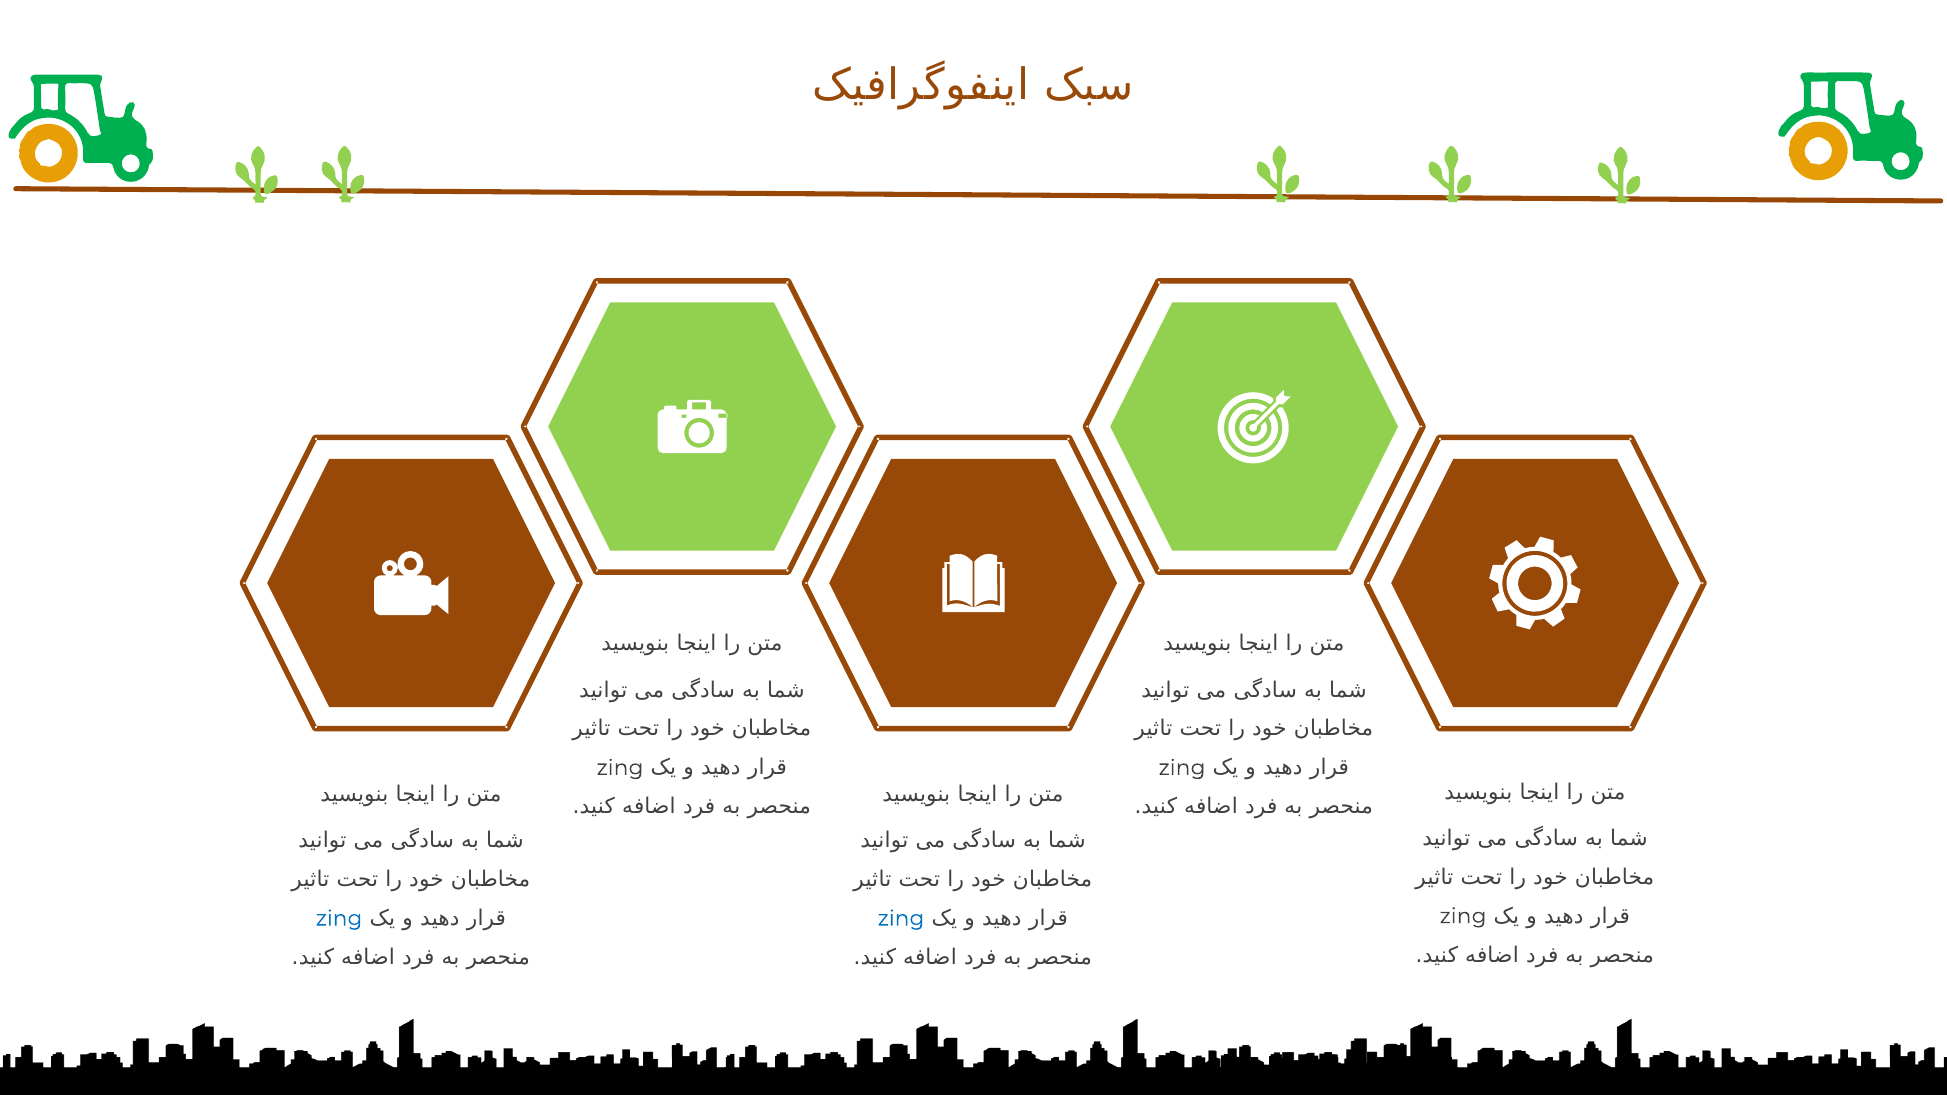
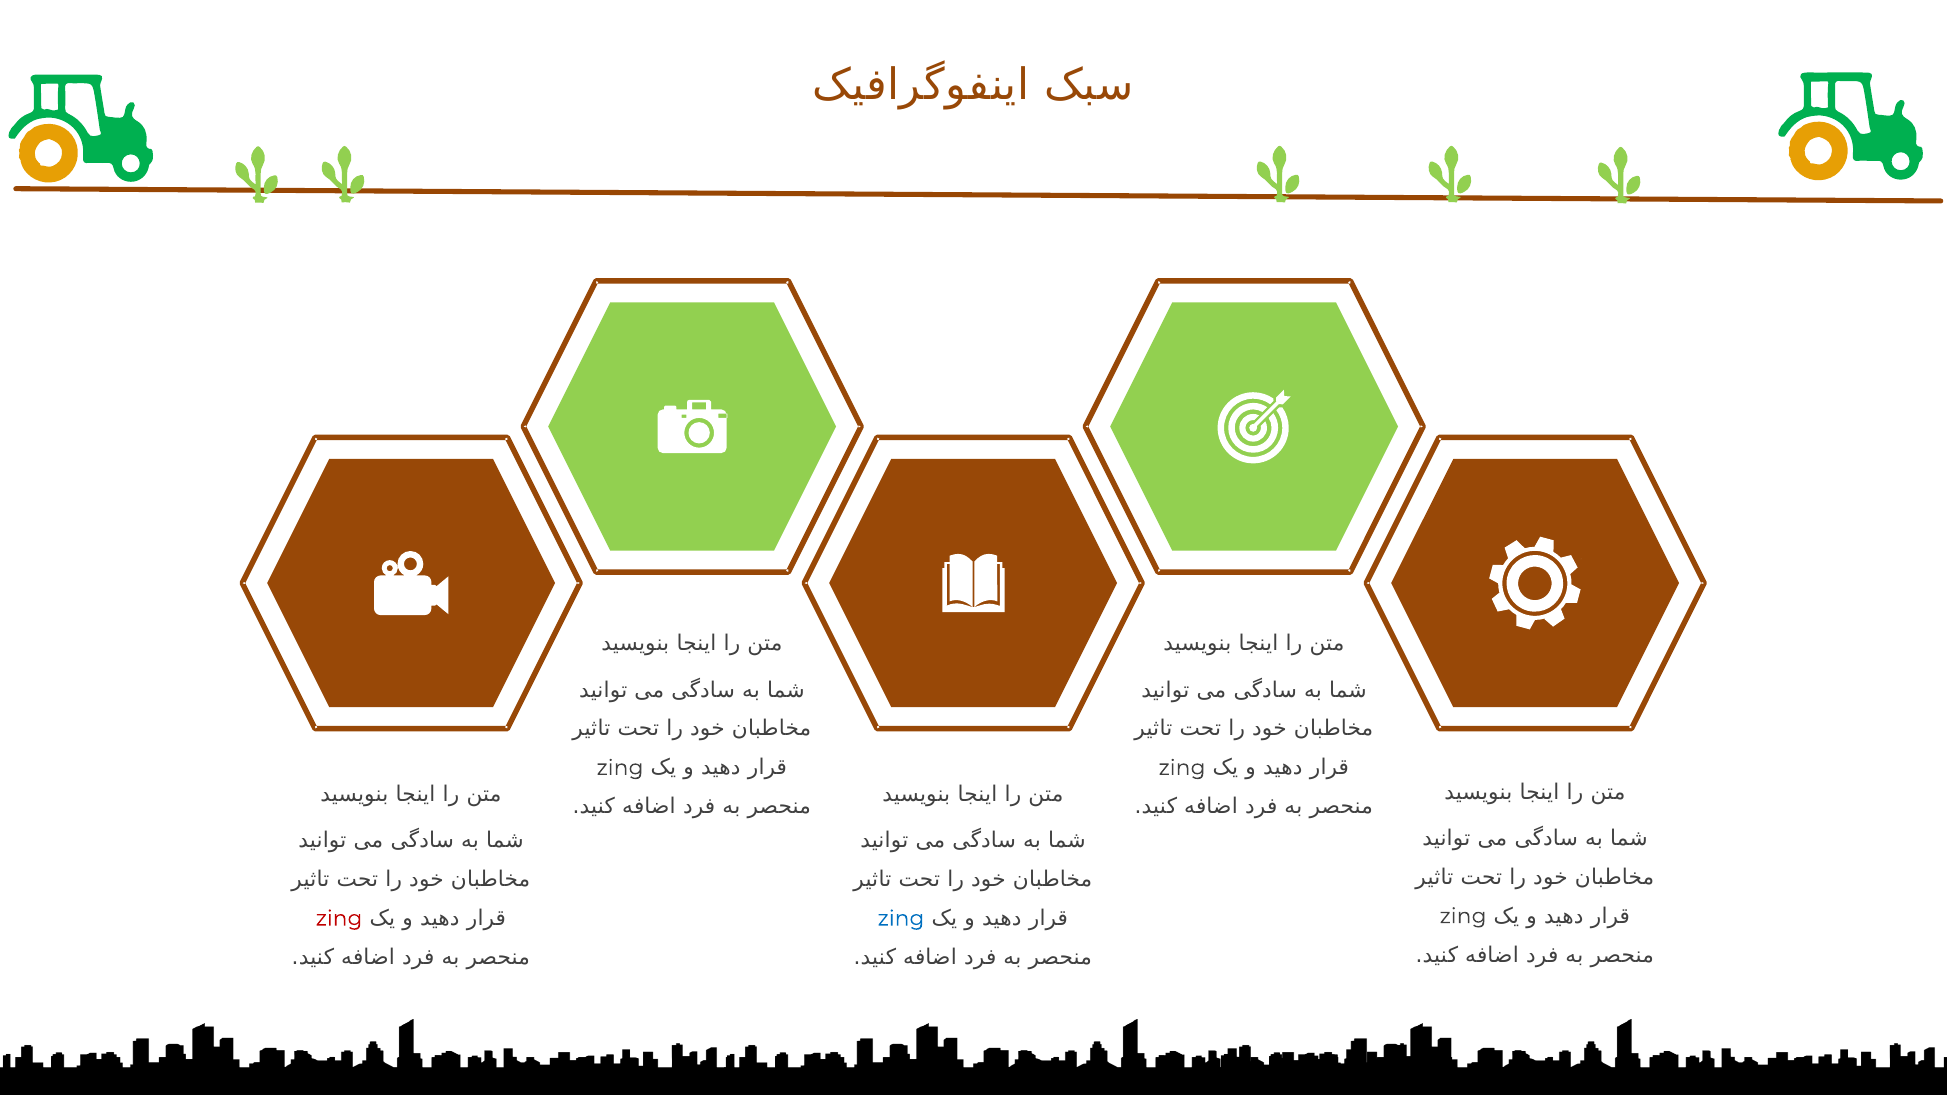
zing at (339, 919) colour: blue -> red
